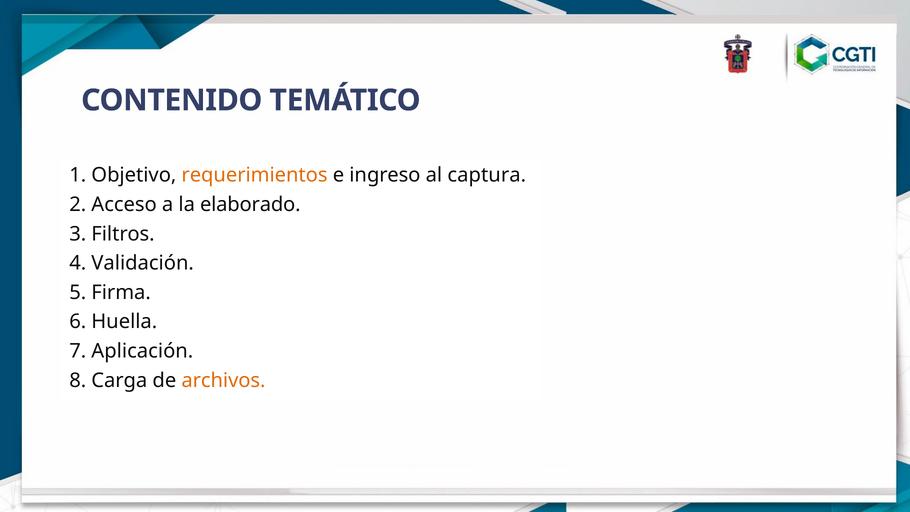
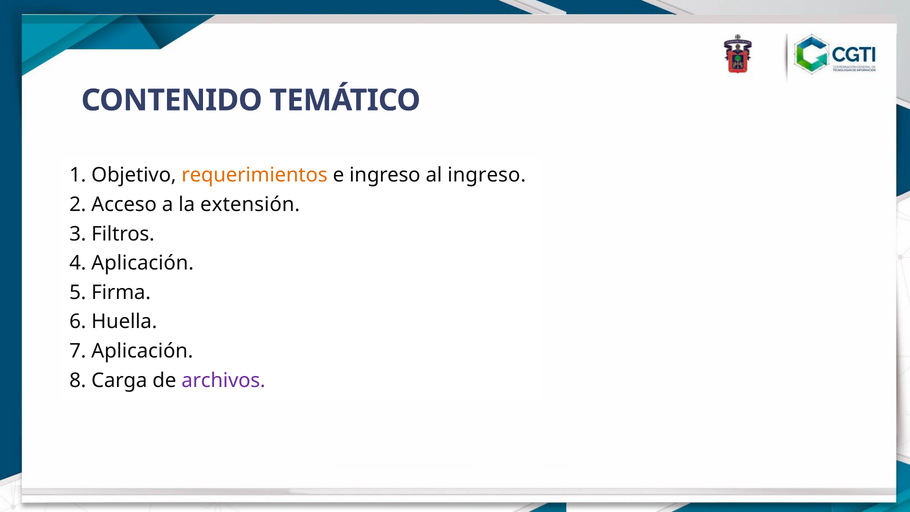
al captura: captura -> ingreso
elaborado: elaborado -> extensión
4 Validación: Validación -> Aplicación
archivos colour: orange -> purple
